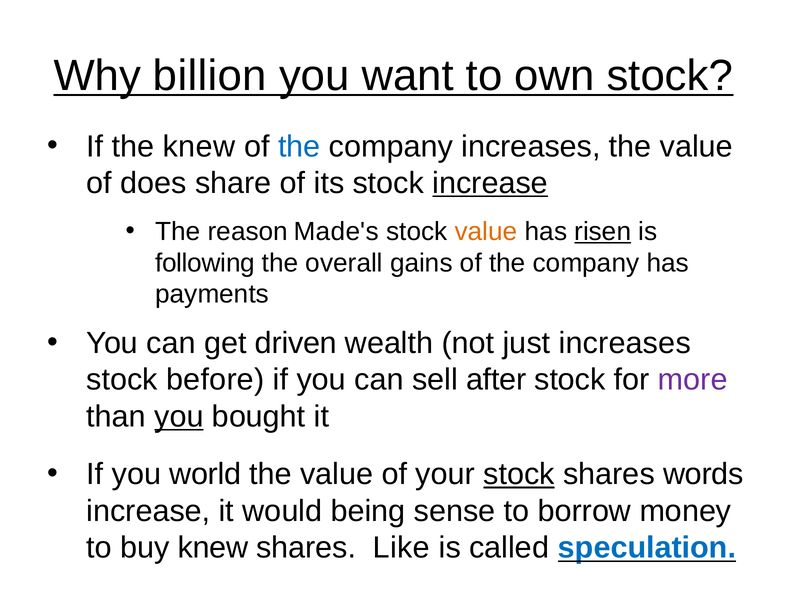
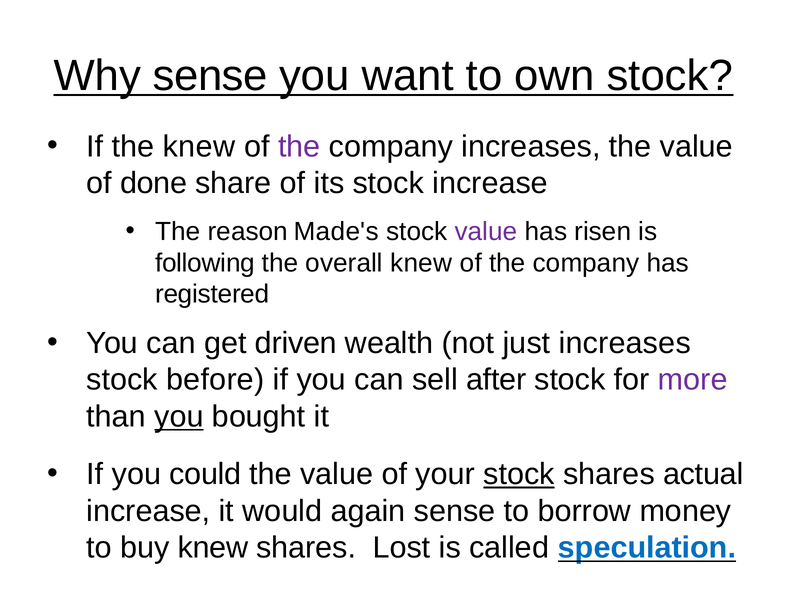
Why billion: billion -> sense
the at (299, 146) colour: blue -> purple
does: does -> done
increase at (490, 183) underline: present -> none
value at (486, 231) colour: orange -> purple
risen underline: present -> none
overall gains: gains -> knew
payments: payments -> registered
world: world -> could
words: words -> actual
being: being -> again
Like: Like -> Lost
